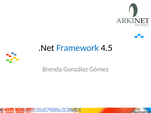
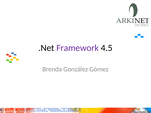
Framework colour: blue -> purple
